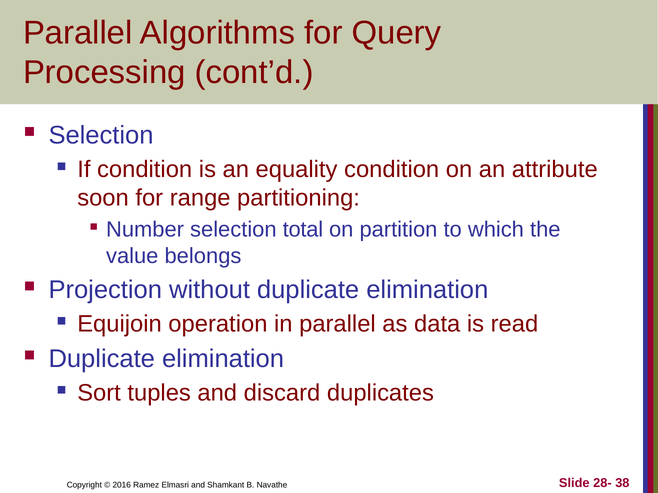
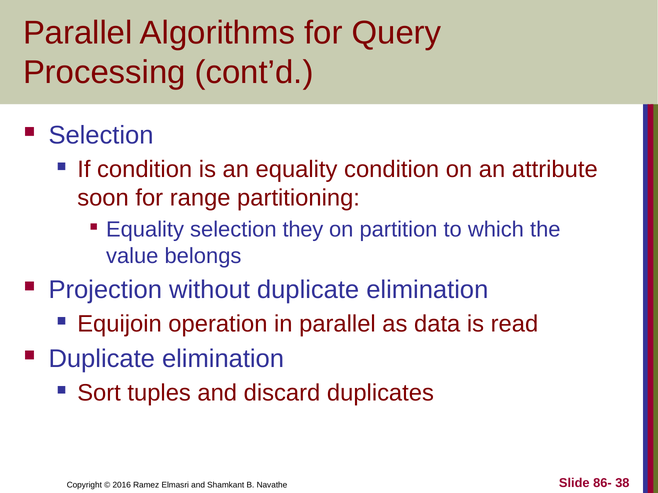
Number at (145, 230): Number -> Equality
total: total -> they
28-: 28- -> 86-
